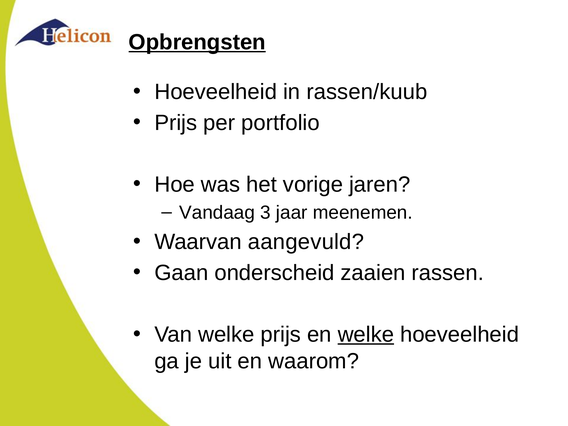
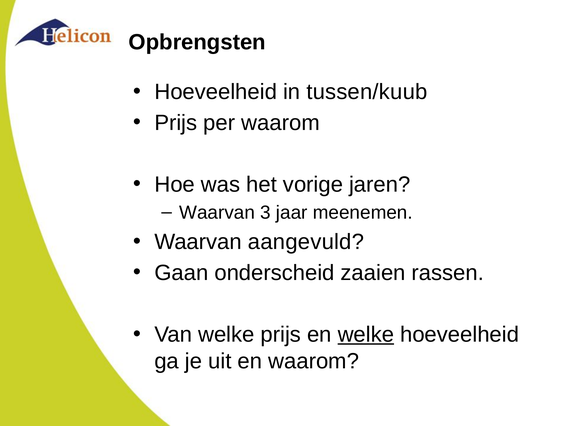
Opbrengsten underline: present -> none
rassen/kuub: rassen/kuub -> tussen/kuub
per portfolio: portfolio -> waarom
Vandaag at (217, 213): Vandaag -> Waarvan
